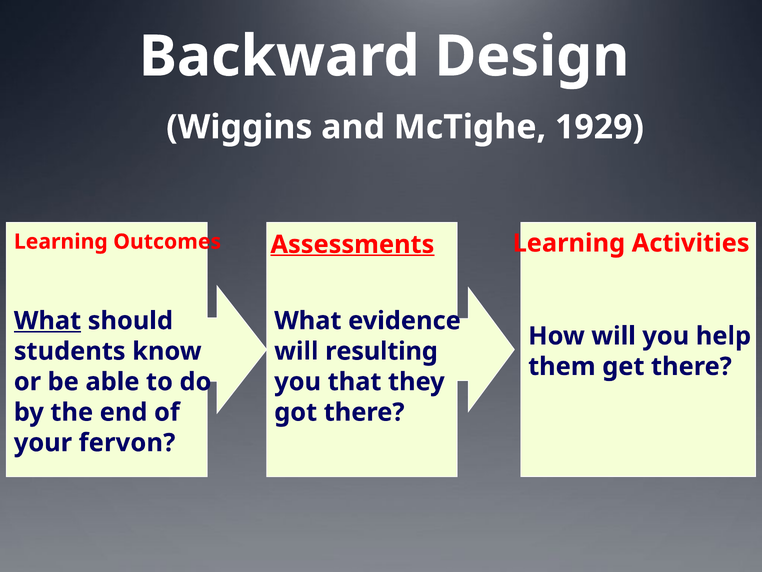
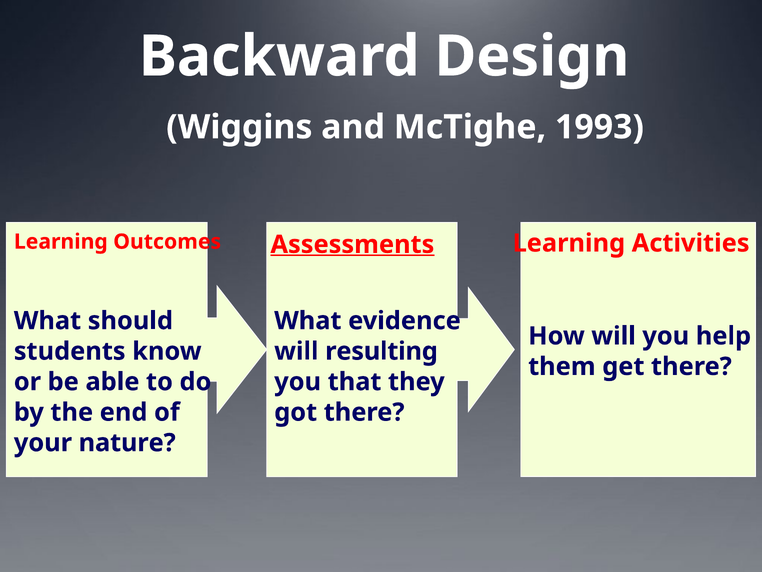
1929: 1929 -> 1993
What at (47, 321) underline: present -> none
fervon: fervon -> nature
